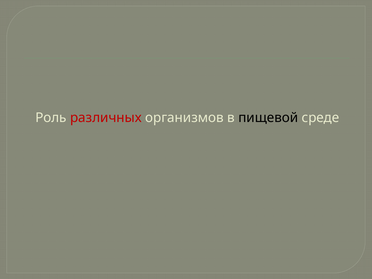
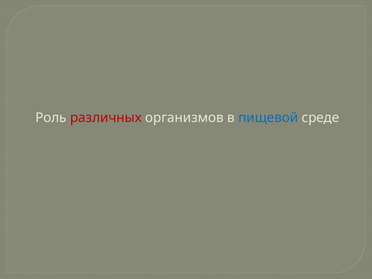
пищевой colour: black -> blue
